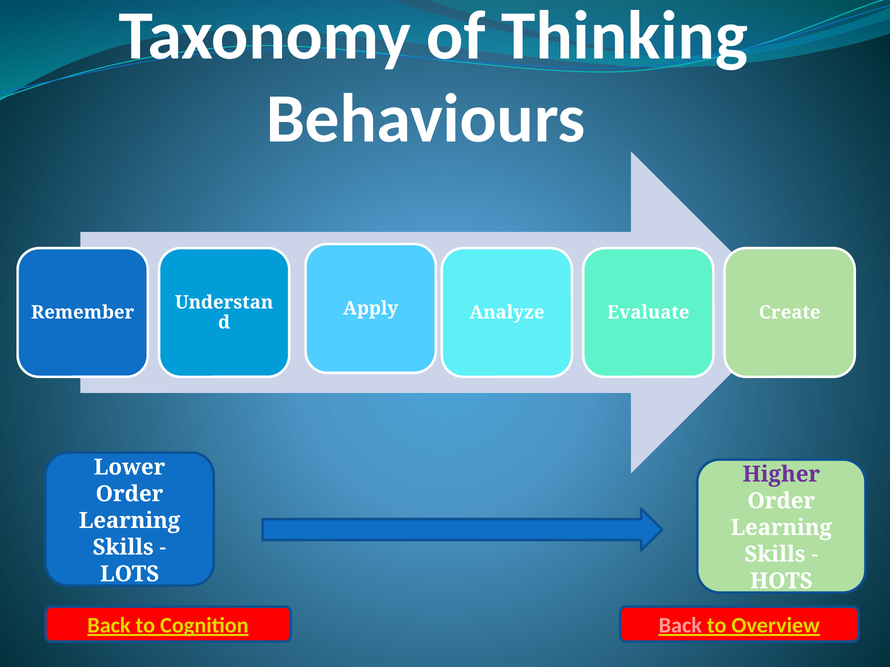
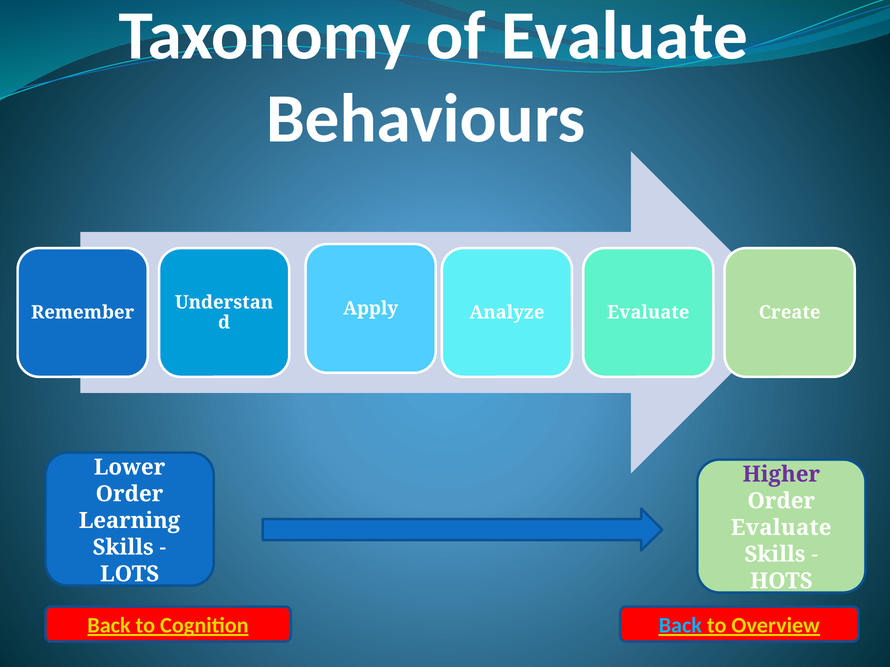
of Thinking: Thinking -> Evaluate
Learning at (781, 528): Learning -> Evaluate
Back at (680, 626) colour: pink -> light blue
